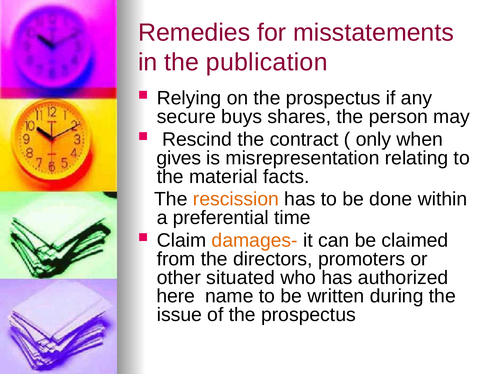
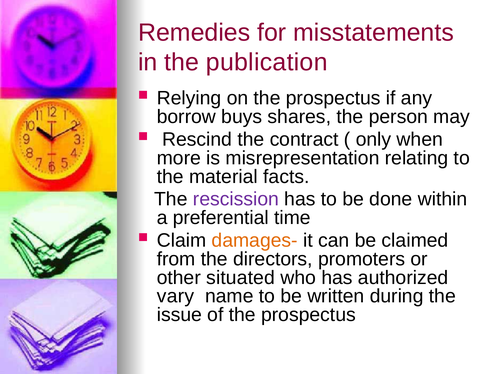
secure: secure -> borrow
gives: gives -> more
rescission colour: orange -> purple
here: here -> vary
